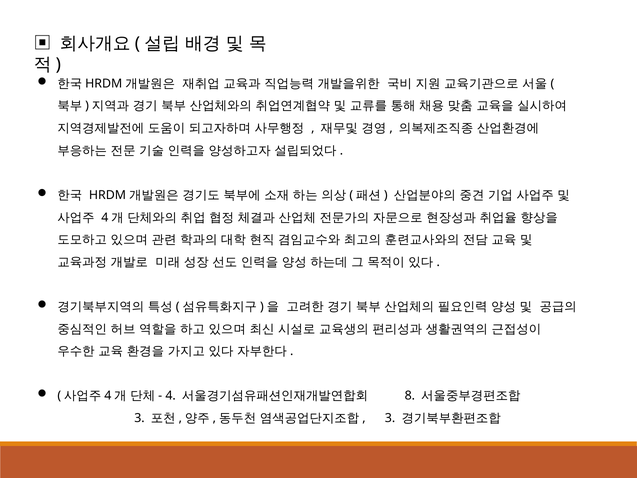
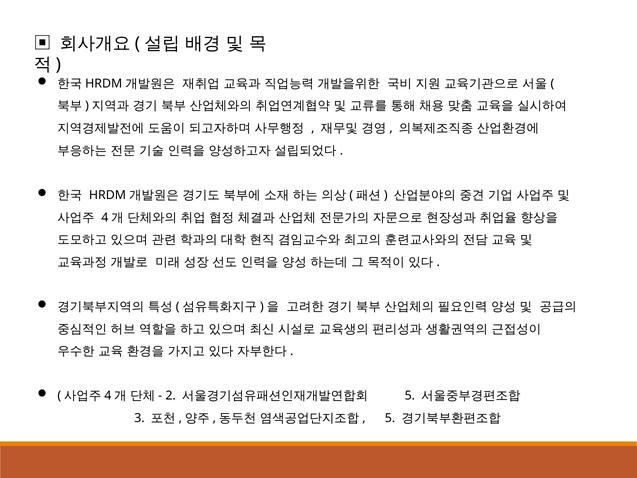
4: 4 -> 2
8 at (410, 396): 8 -> 5
3 at (390, 418): 3 -> 5
